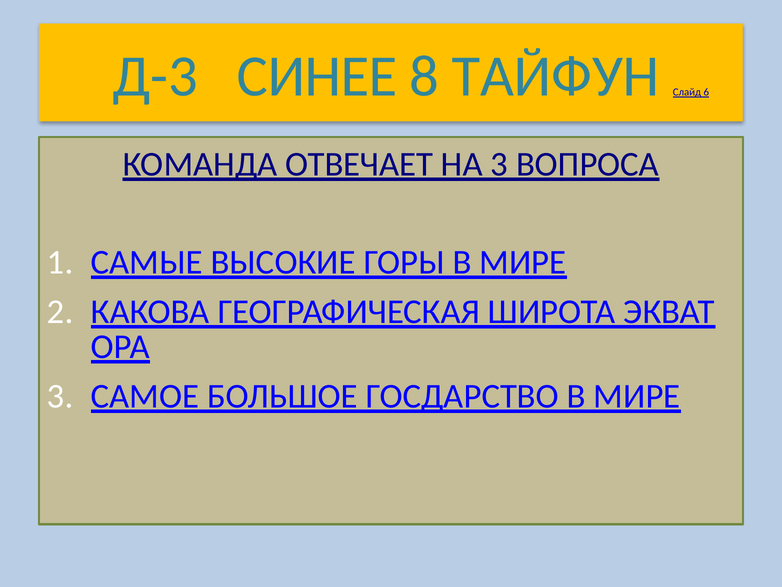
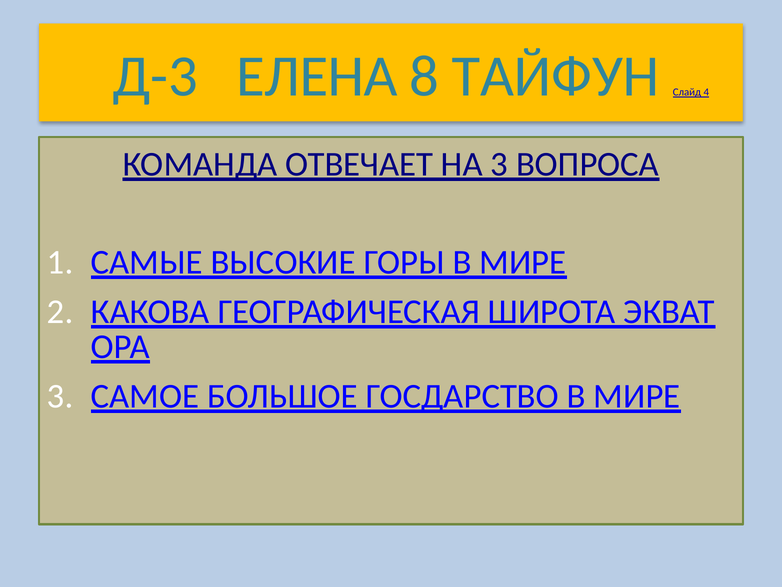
СИНЕЕ: СИНЕЕ -> ЕЛЕНА
6: 6 -> 4
